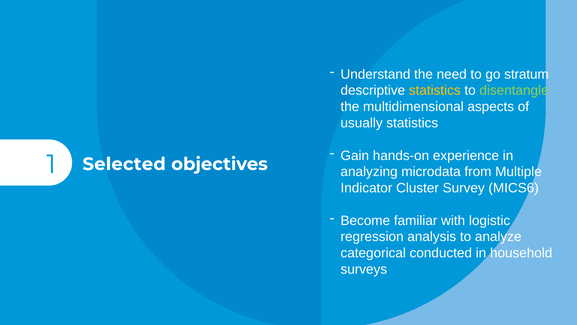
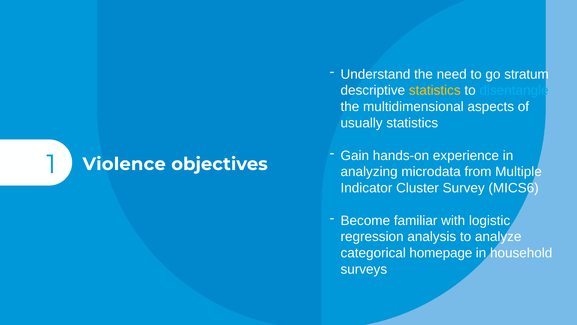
disentangle colour: light green -> light blue
Selected: Selected -> Violence
conducted: conducted -> homepage
